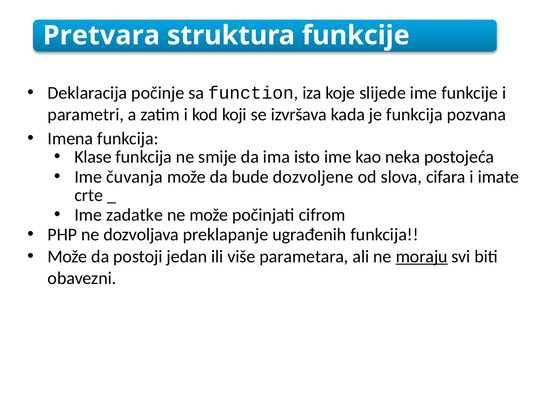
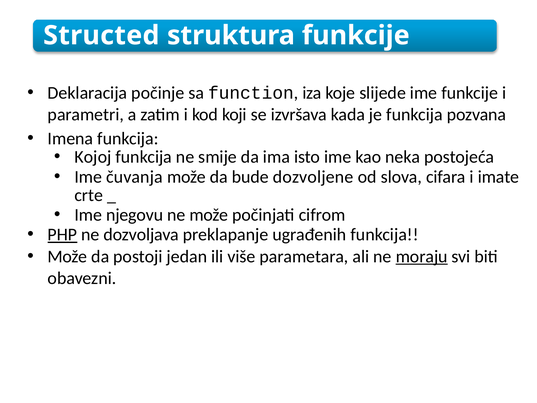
Pretvara: Pretvara -> Structed
Klase: Klase -> Kojoj
zadatke: zadatke -> njegovu
PHP underline: none -> present
